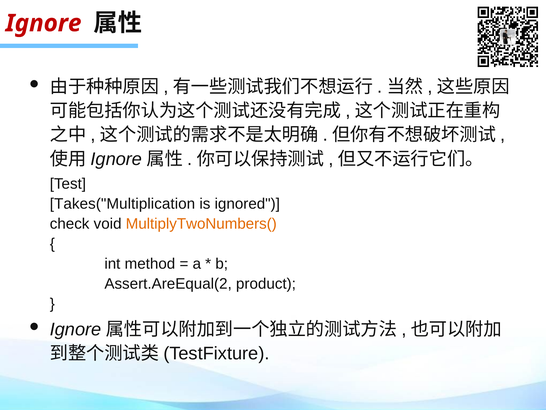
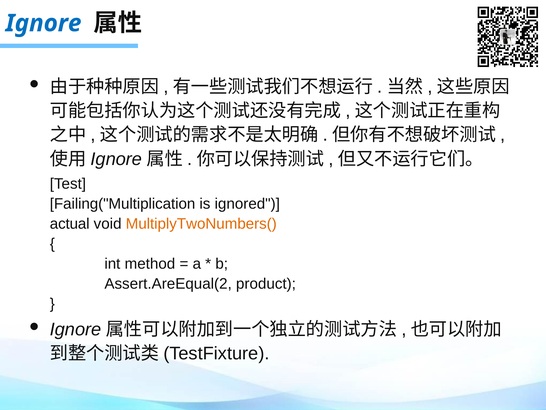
Ignore colour: red -> blue
Takes("Multiplication: Takes("Multiplication -> Failing("Multiplication
check: check -> actual
